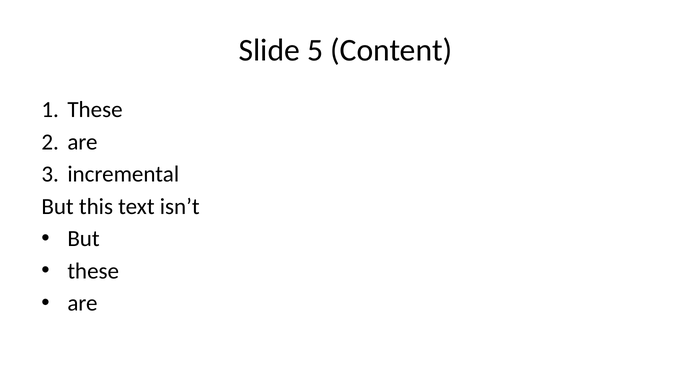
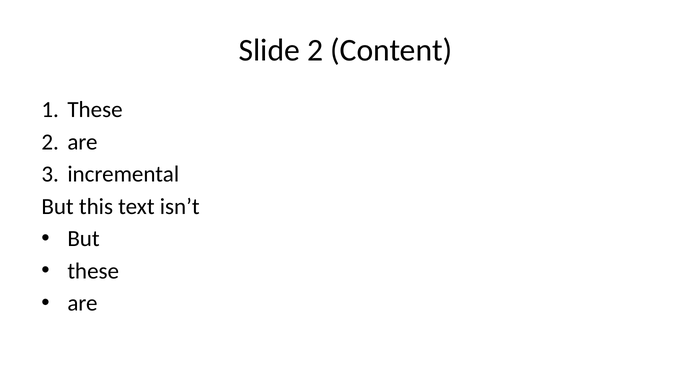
Slide 5: 5 -> 2
